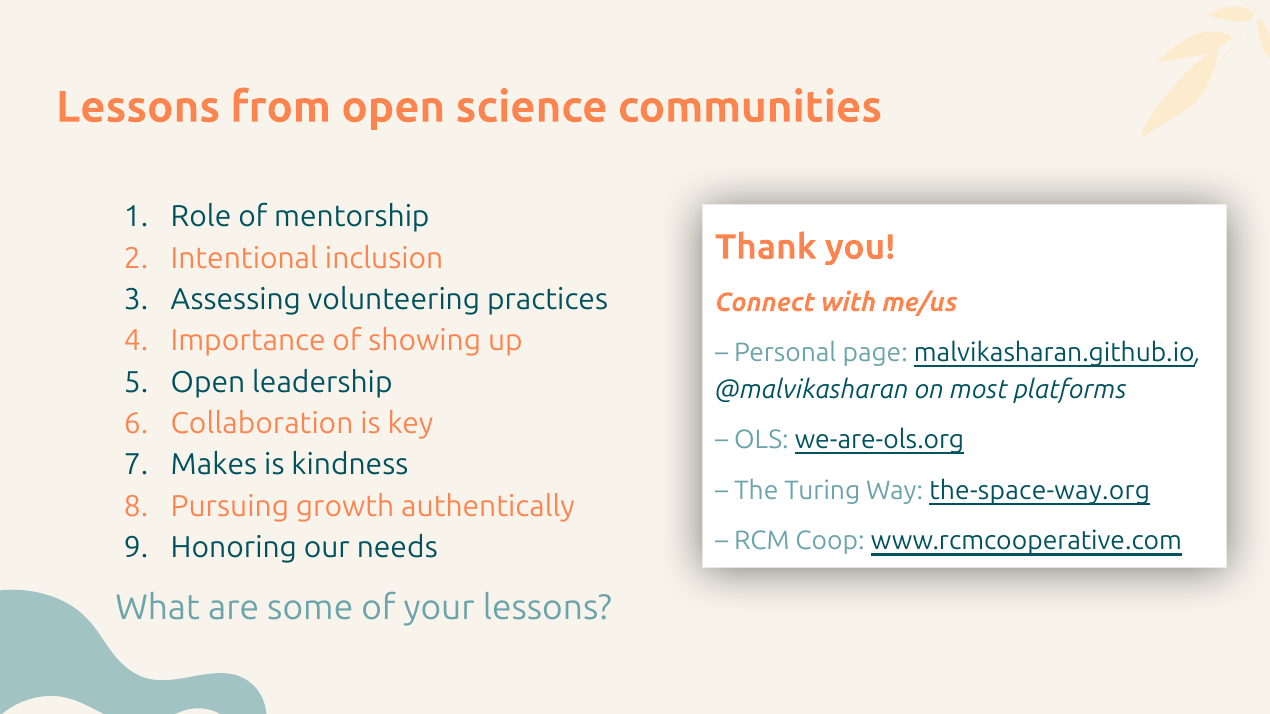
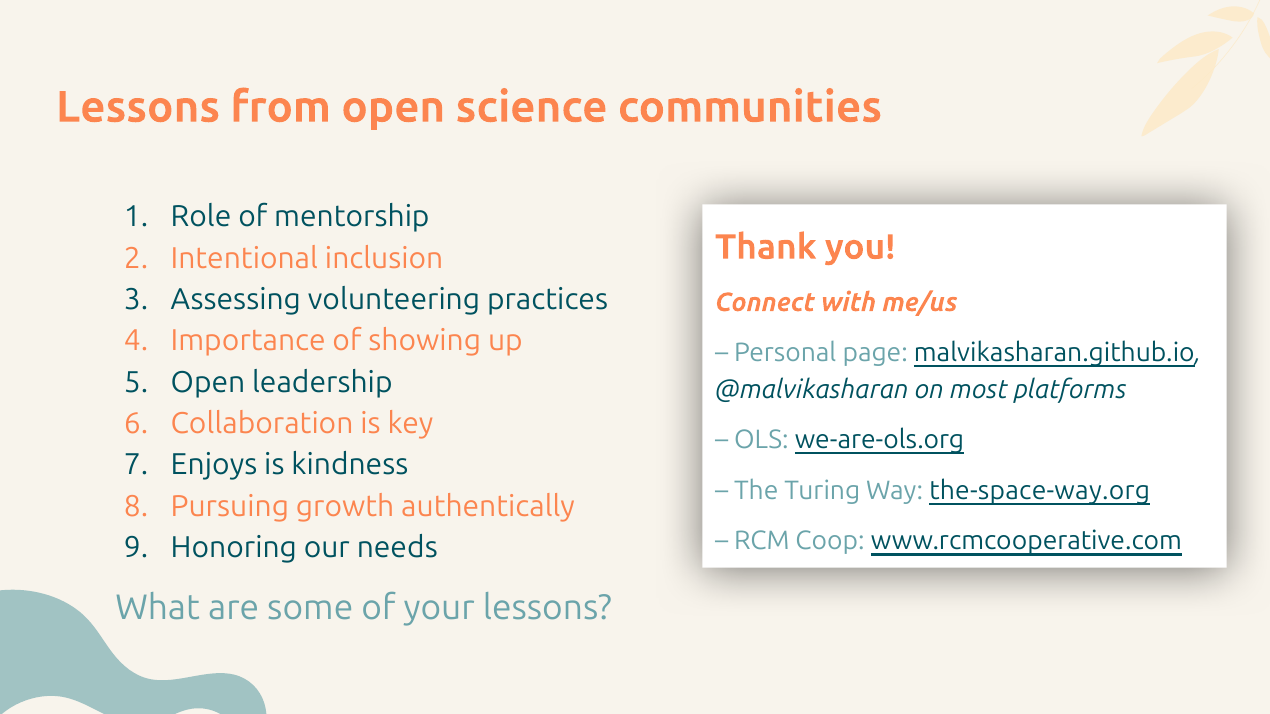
Makes: Makes -> Enjoys
